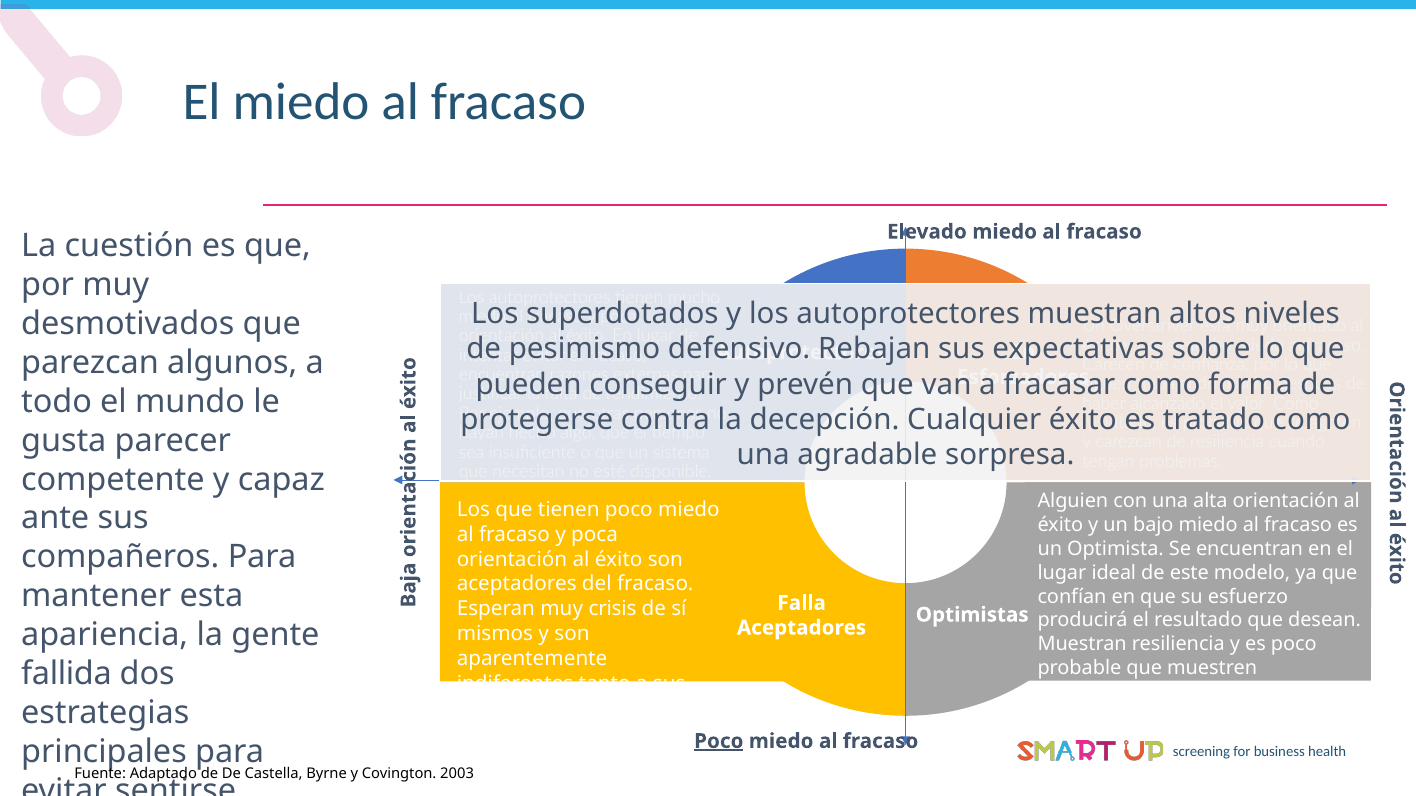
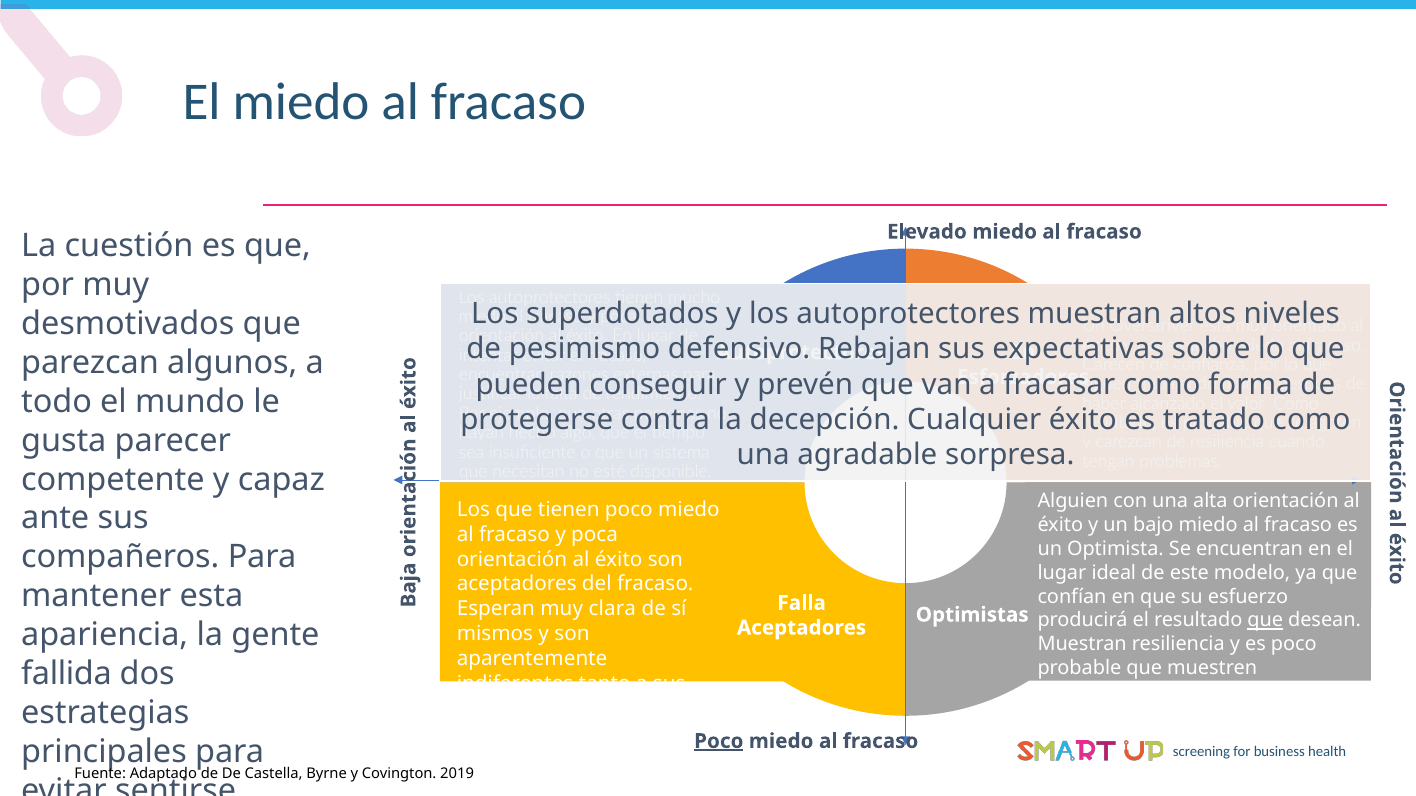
crisis: crisis -> clara
que at (1265, 621) underline: none -> present
2003: 2003 -> 2019
